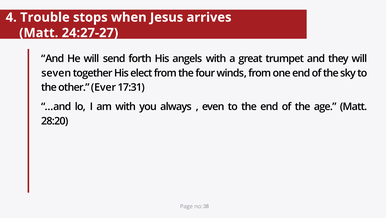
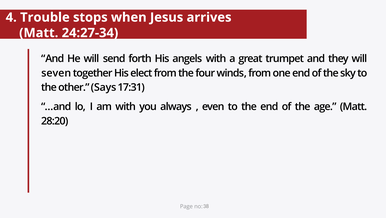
24:27-27: 24:27-27 -> 24:27-34
Ever: Ever -> Says
